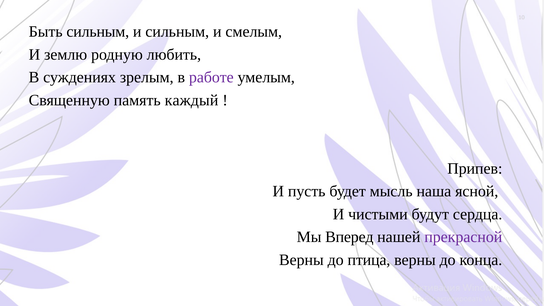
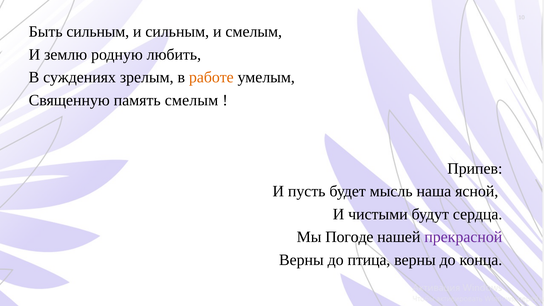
работе colour: purple -> orange
память каждый: каждый -> смелым
Вперед: Вперед -> Погоде
